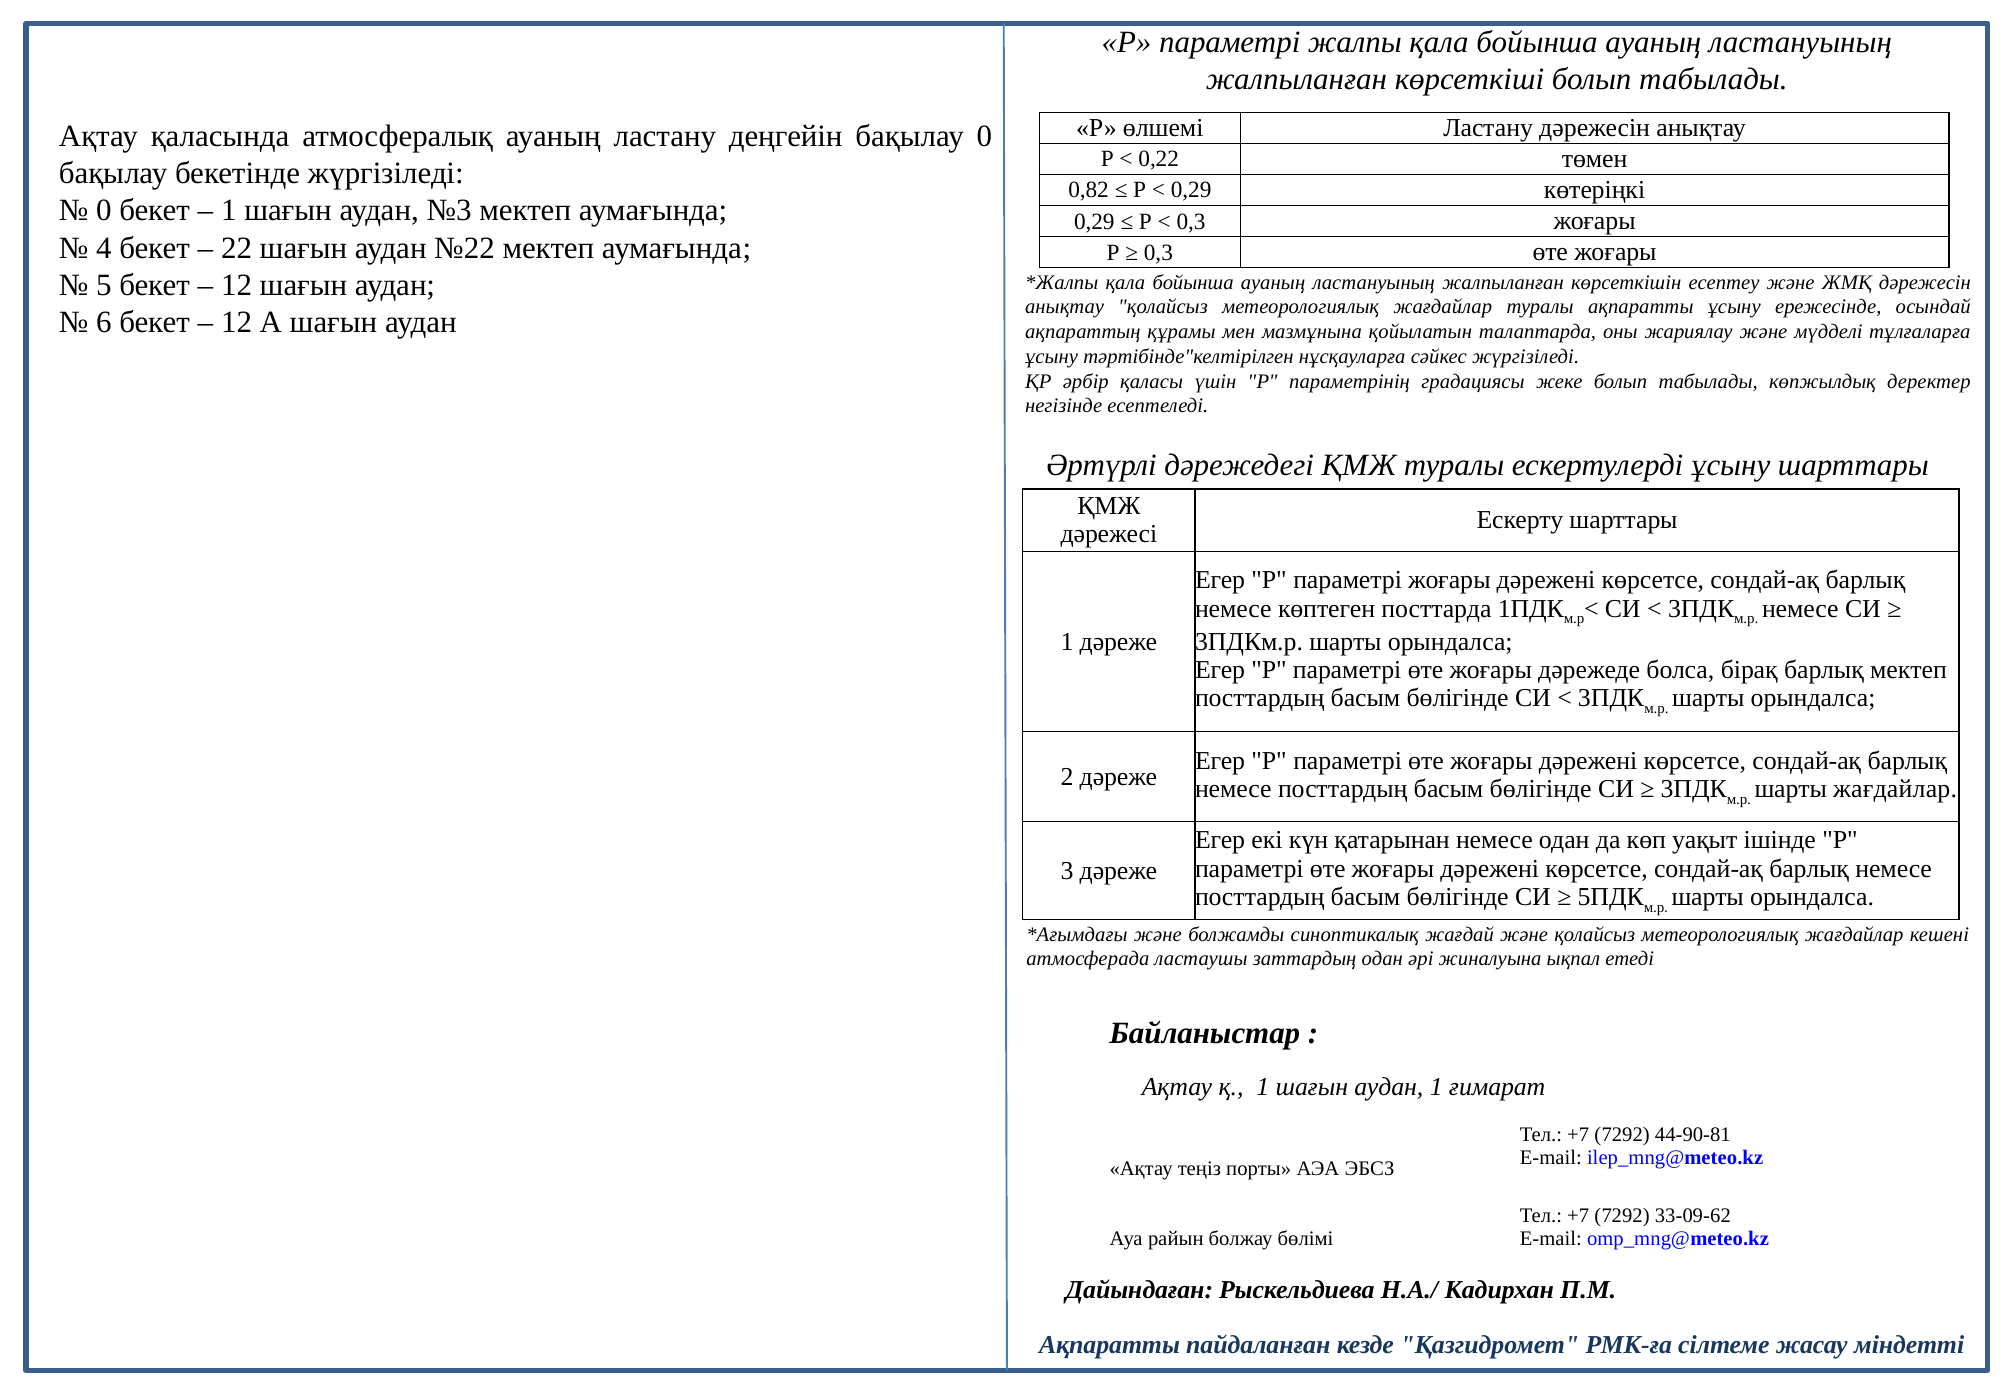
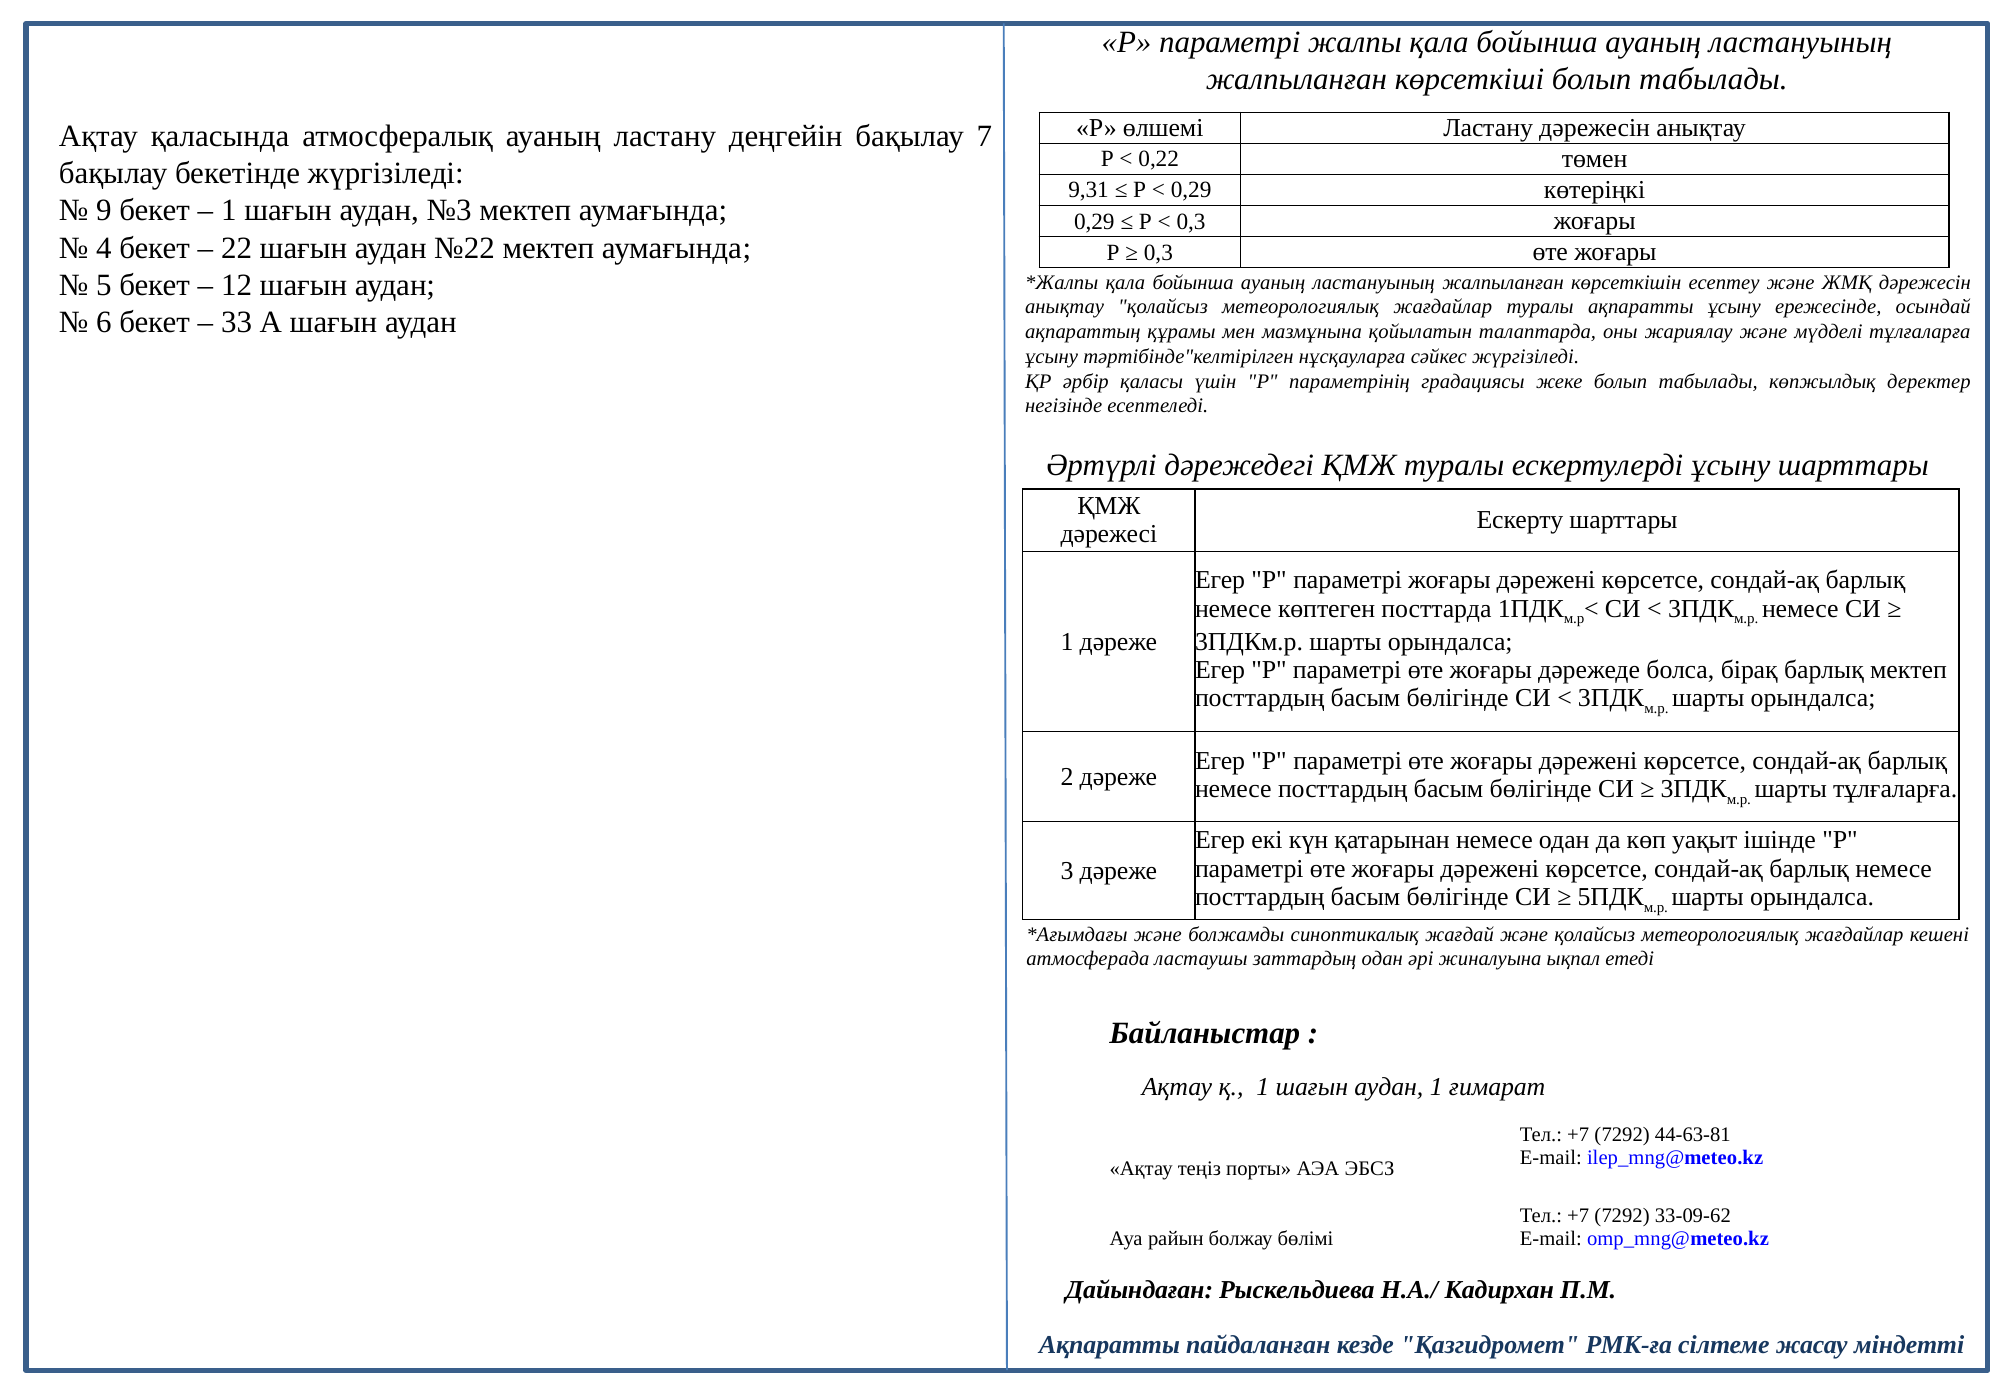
бақылау 0: 0 -> 7
0,82: 0,82 -> 9,31
0 at (104, 211): 0 -> 9
12 at (237, 322): 12 -> 33
шарты жағдайлар: жағдайлар -> тұлғаларға
44-90-81: 44-90-81 -> 44-63-81
